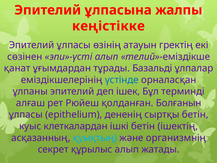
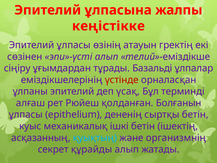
қанат: қанат -> сіңіру
үстінде colour: blue -> red
ішек: ішек -> үсақ
клеткалардан: клеткалардан -> механикалық
құрылыс: құрылыс -> құрайды
